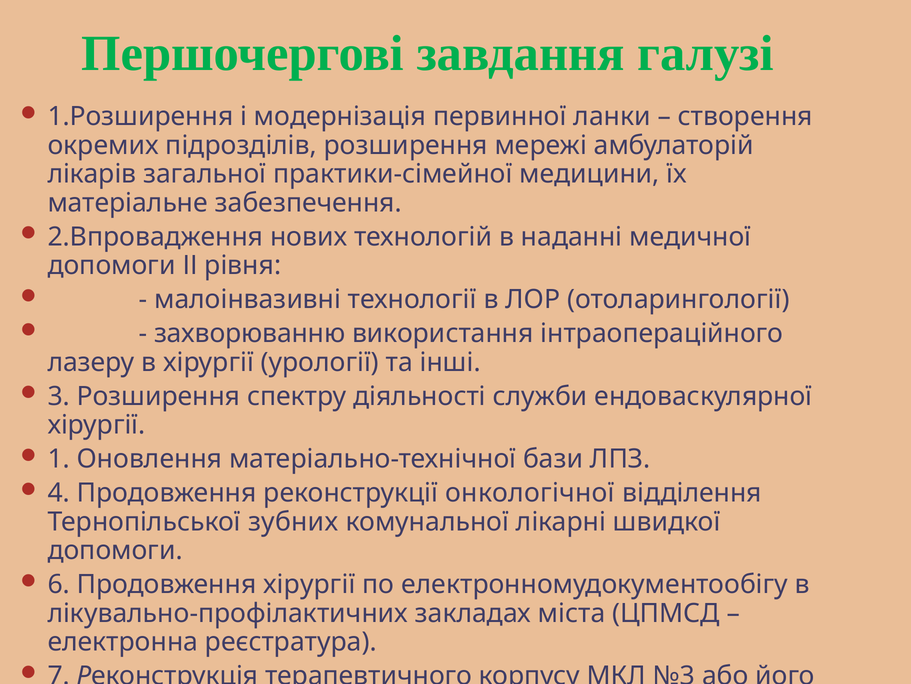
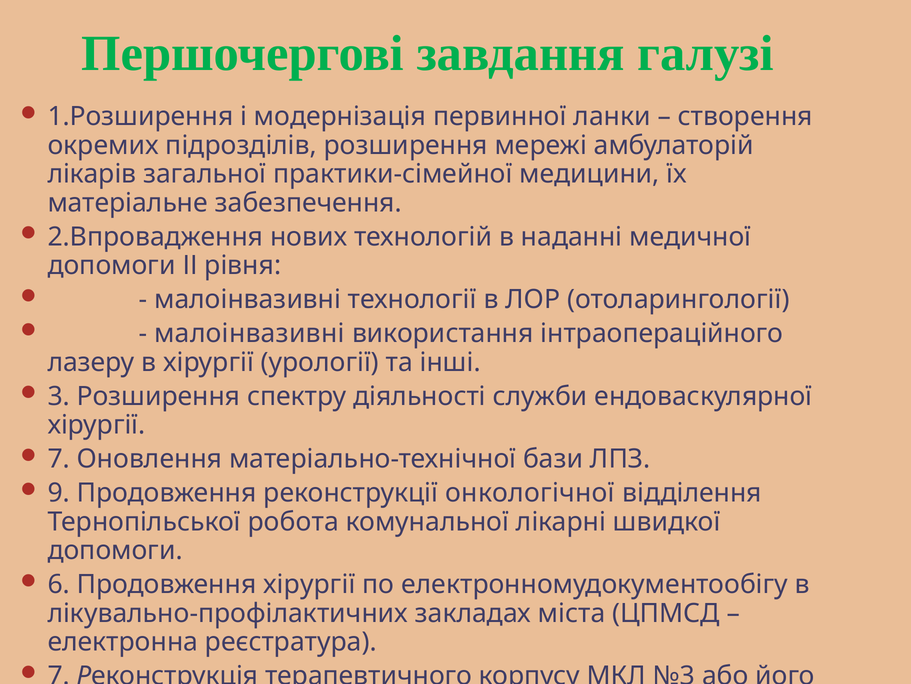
захворюванню at (250, 333): захворюванню -> малоінвазивні
1 at (59, 459): 1 -> 7
4: 4 -> 9
зубних: зубних -> робота
